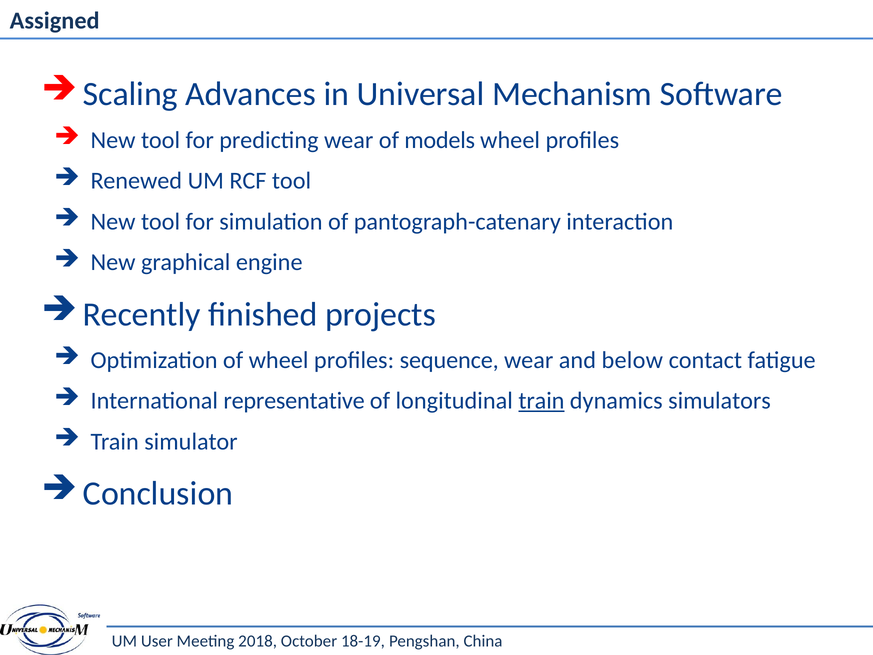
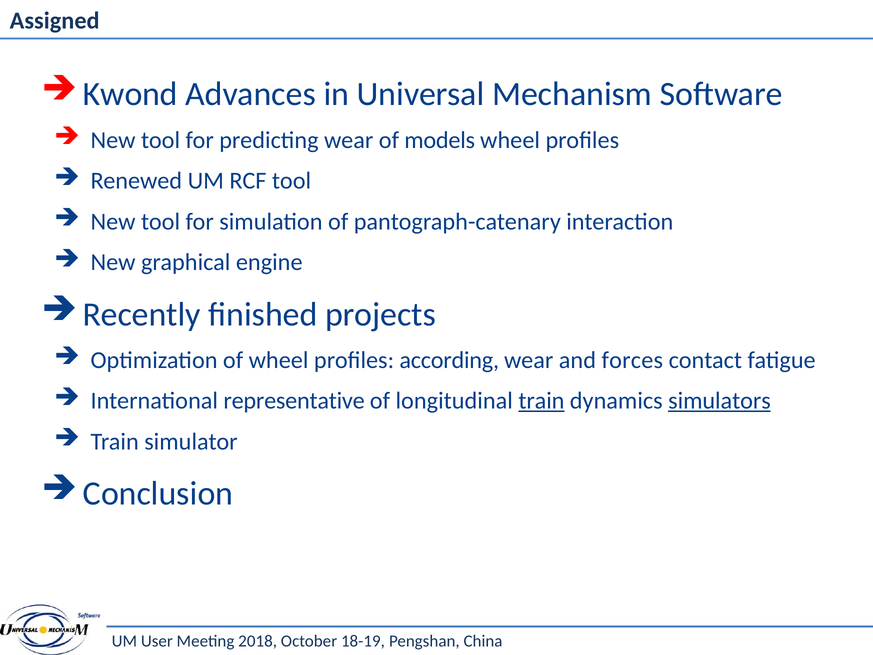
Scaling: Scaling -> Kwond
sequence: sequence -> according
below: below -> forces
simulators underline: none -> present
